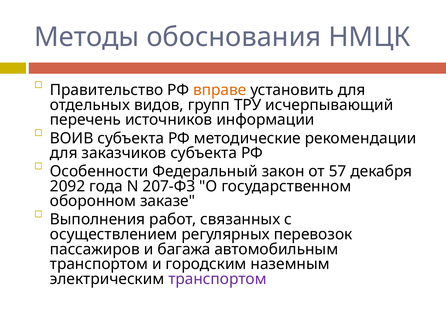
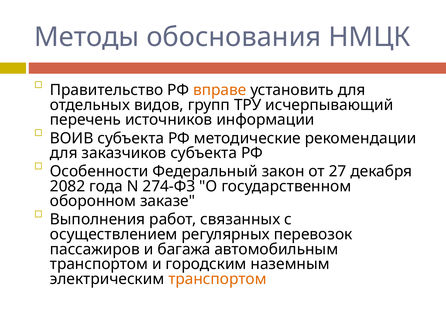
57: 57 -> 27
2092: 2092 -> 2082
207-ФЗ: 207-ФЗ -> 274-ФЗ
транспортом at (217, 279) colour: purple -> orange
